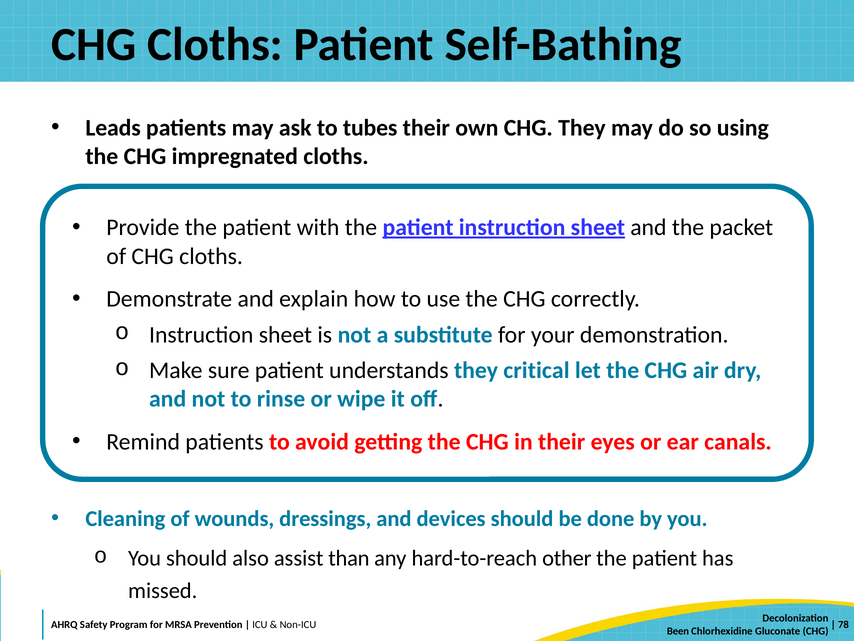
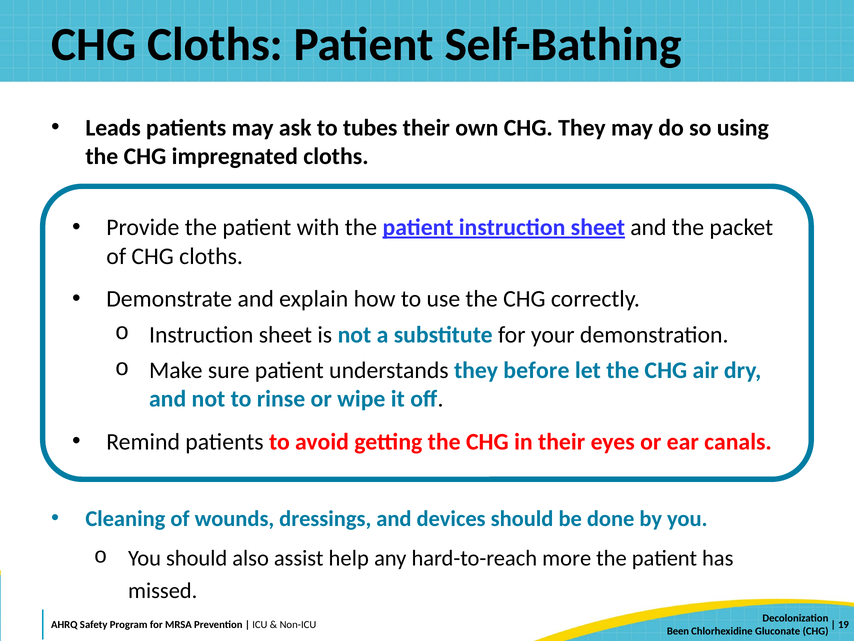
critical: critical -> before
than: than -> help
other: other -> more
78: 78 -> 19
